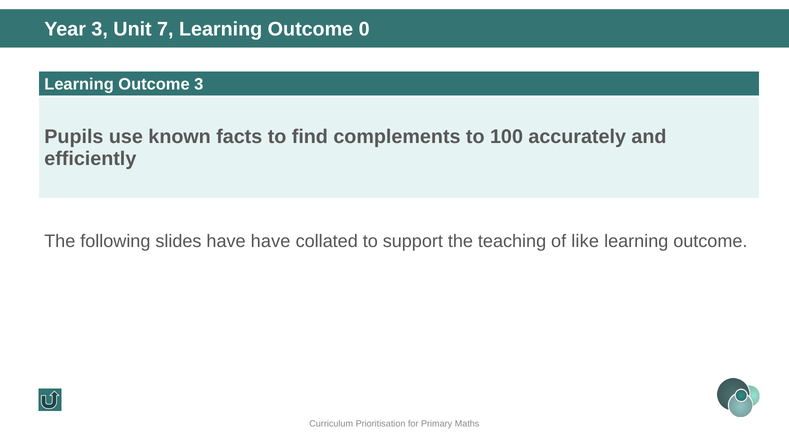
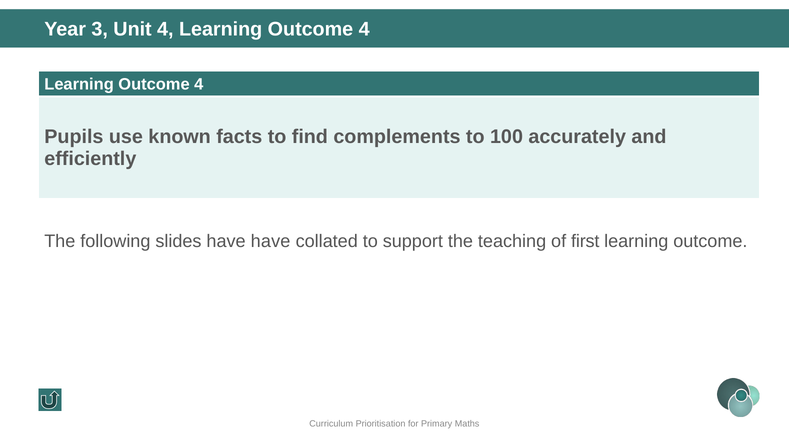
Unit 7: 7 -> 4
0 at (364, 29): 0 -> 4
3 at (199, 84): 3 -> 4
like: like -> first
